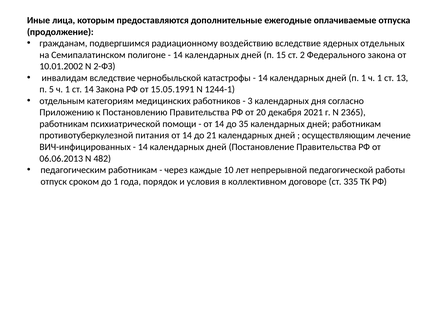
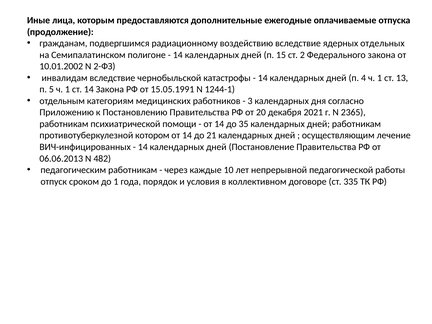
п 1: 1 -> 4
питания: питания -> котором
